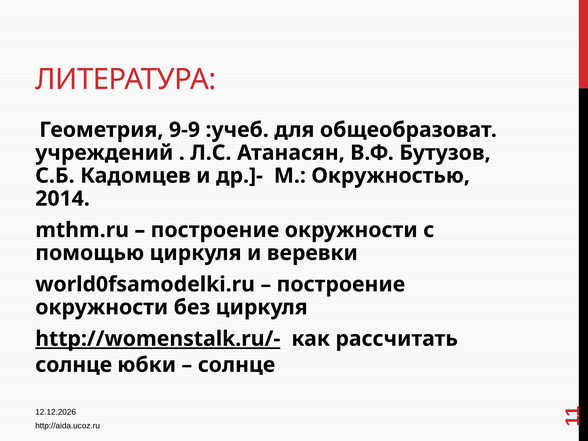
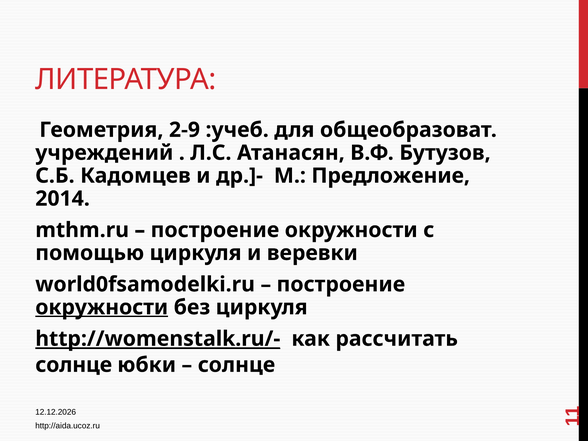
9-9: 9-9 -> 2-9
Окружностью: Окружностью -> Предложение
окружности at (102, 307) underline: none -> present
